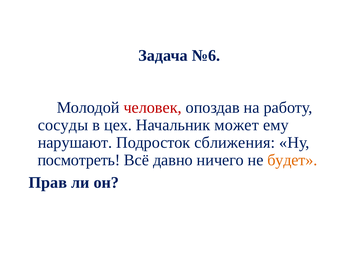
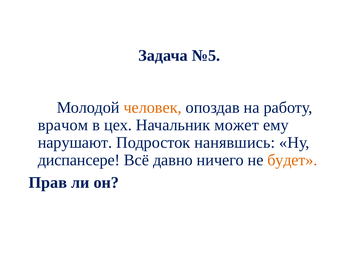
№6: №6 -> №5
человек colour: red -> orange
сосуды: сосуды -> врачом
сближения: сближения -> нанявшись
посмотреть: посмотреть -> диспансере
